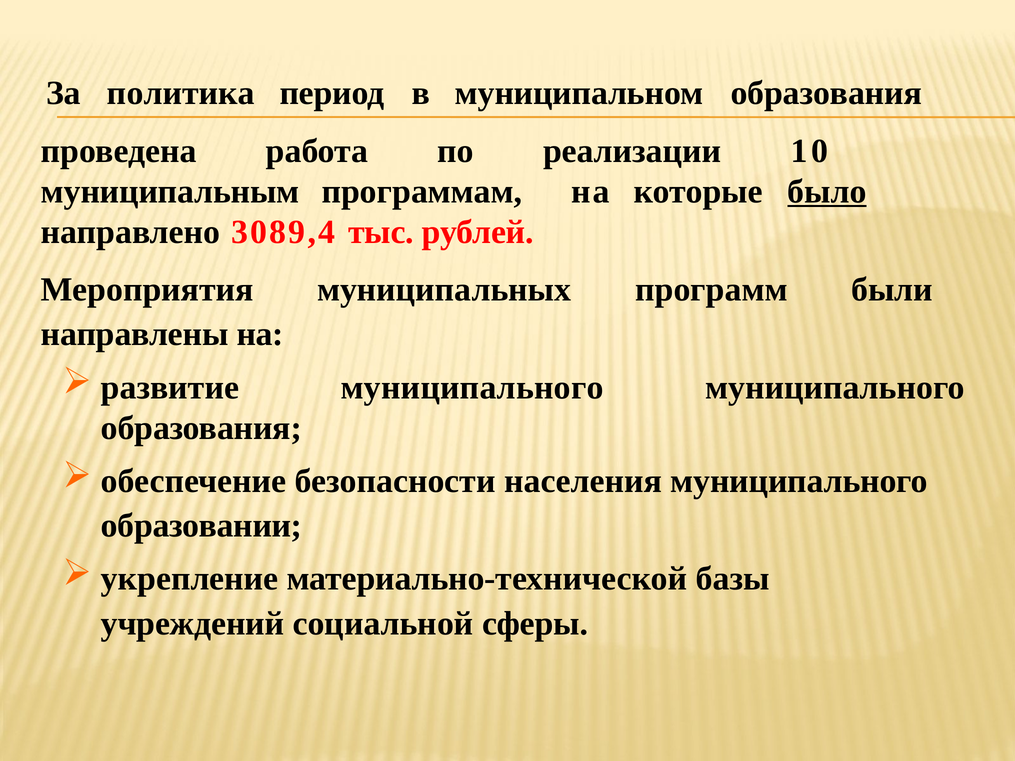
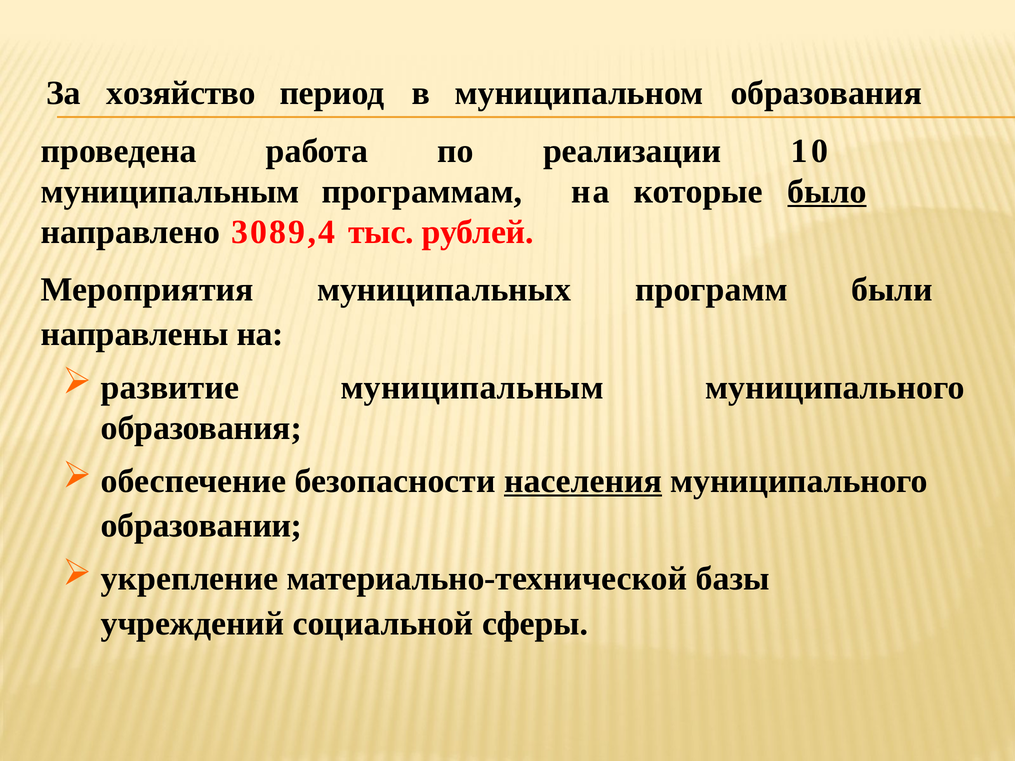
политика: политика -> хозяйство
развитие муниципального: муниципального -> муниципальным
населения underline: none -> present
